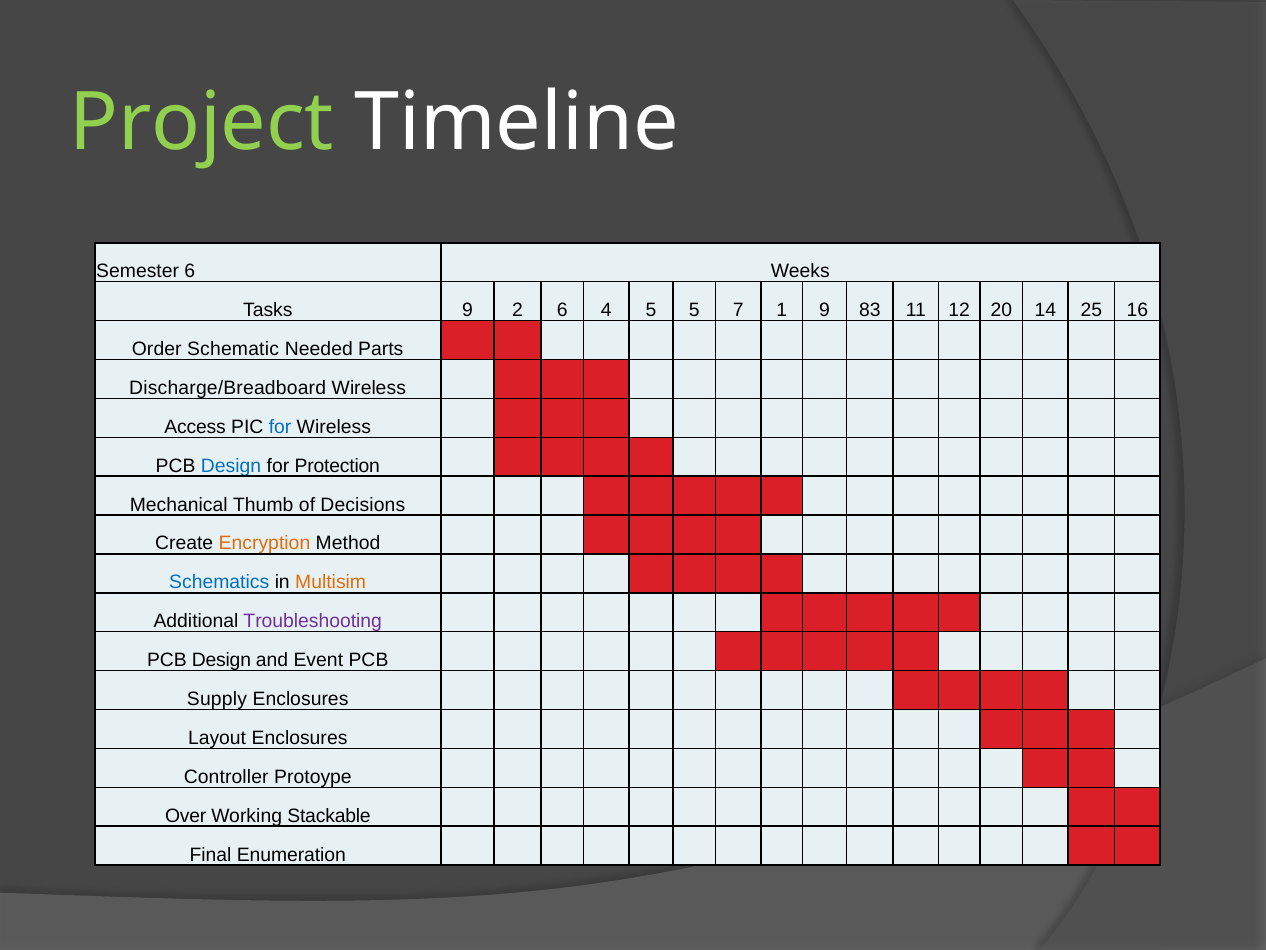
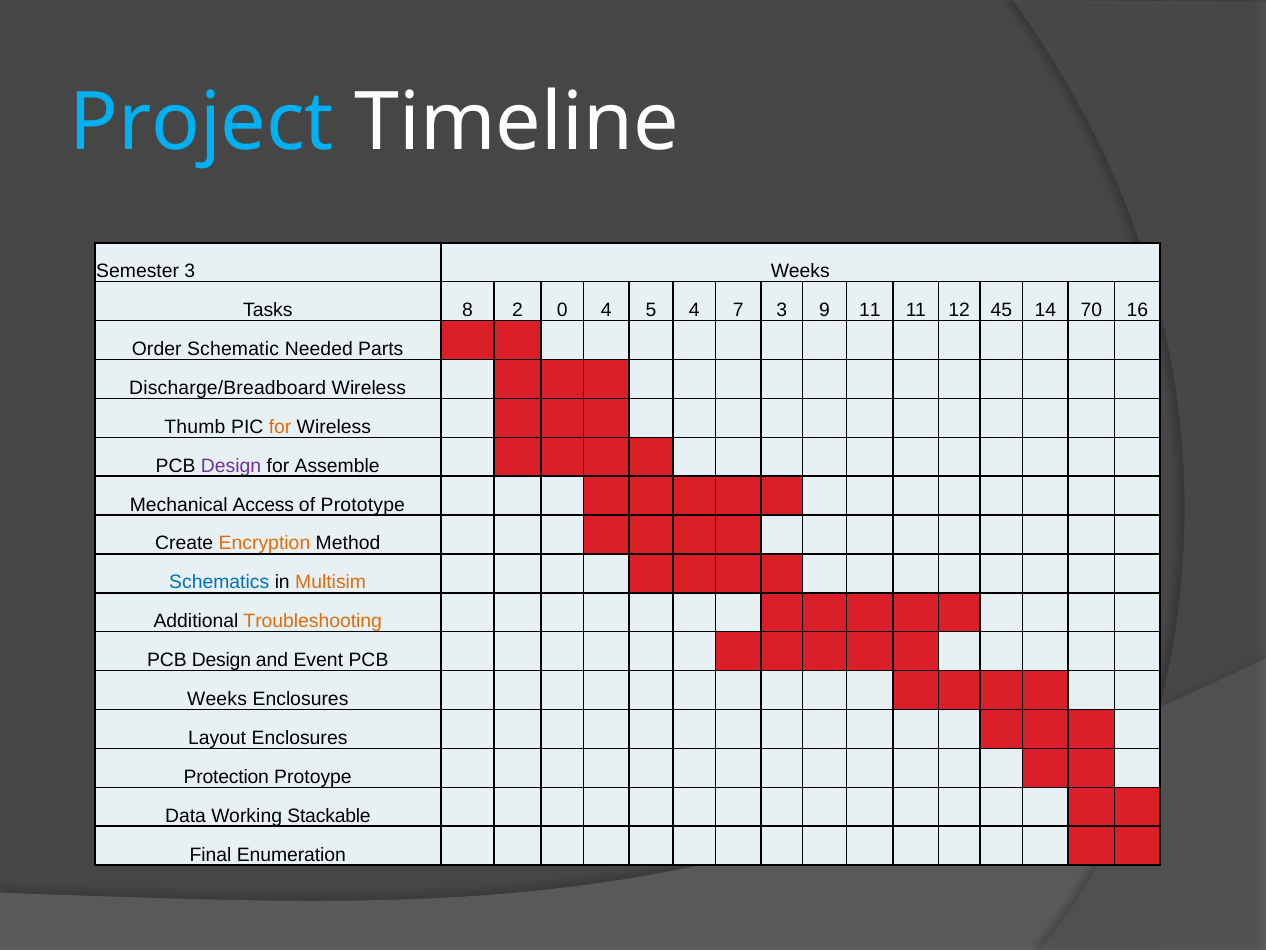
Project colour: light green -> light blue
Semester 6: 6 -> 3
Tasks 9: 9 -> 8
2 6: 6 -> 0
5 5: 5 -> 4
7 1: 1 -> 3
9 83: 83 -> 11
20: 20 -> 45
25: 25 -> 70
Access: Access -> Thumb
for at (280, 427) colour: blue -> orange
Design at (231, 465) colour: blue -> purple
Protection: Protection -> Assemble
Thumb: Thumb -> Access
Decisions: Decisions -> Prototype
Troubleshooting colour: purple -> orange
Supply at (217, 699): Supply -> Weeks
Controller: Controller -> Protection
Over: Over -> Data
